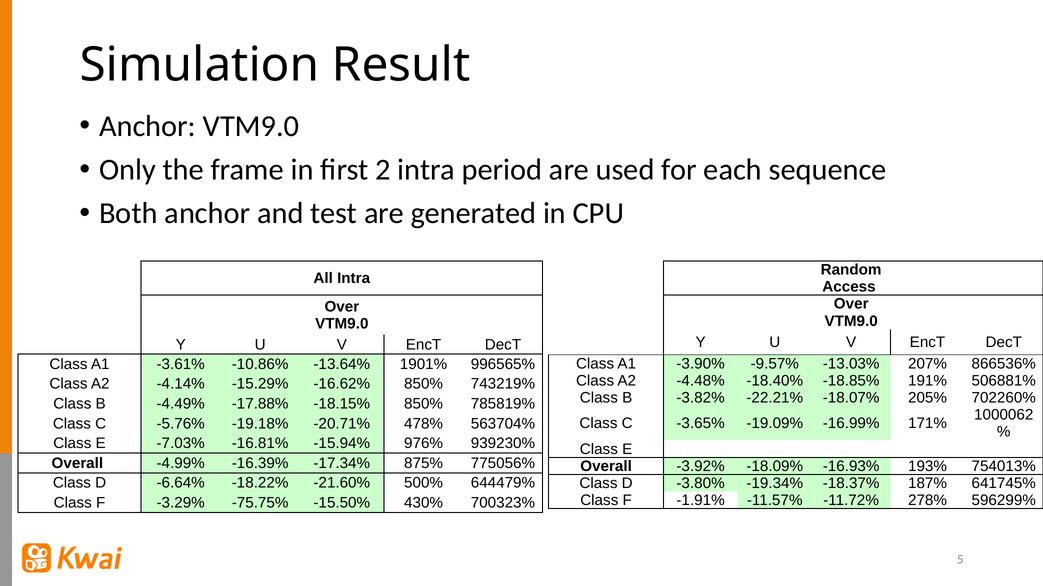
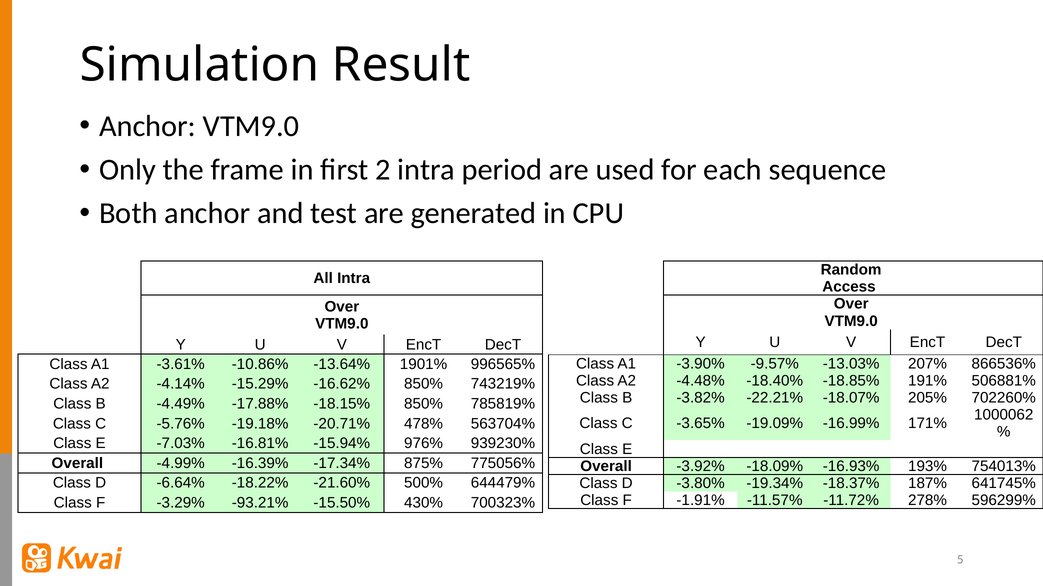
-75.75%: -75.75% -> -93.21%
